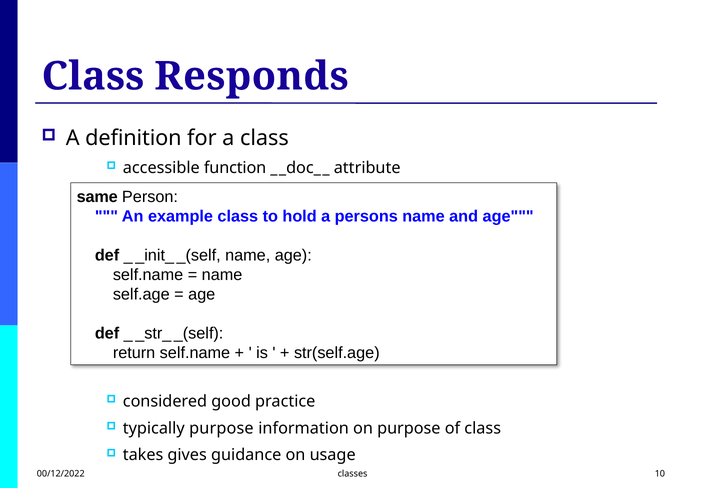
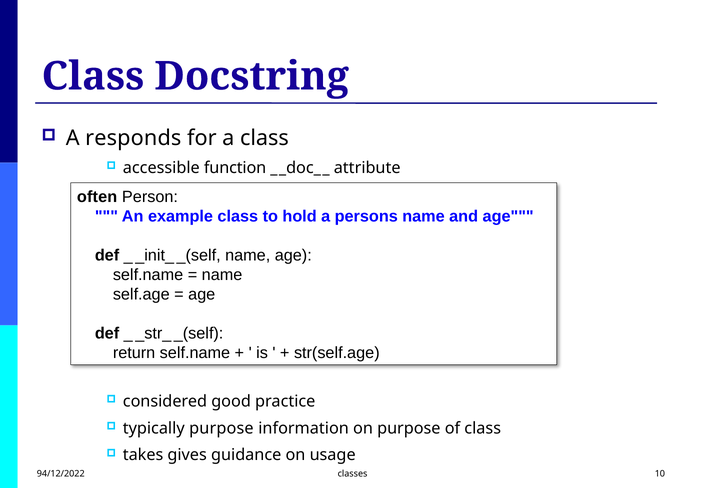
Responds: Responds -> Docstring
definition: definition -> responds
same: same -> often
00/12/2022: 00/12/2022 -> 94/12/2022
